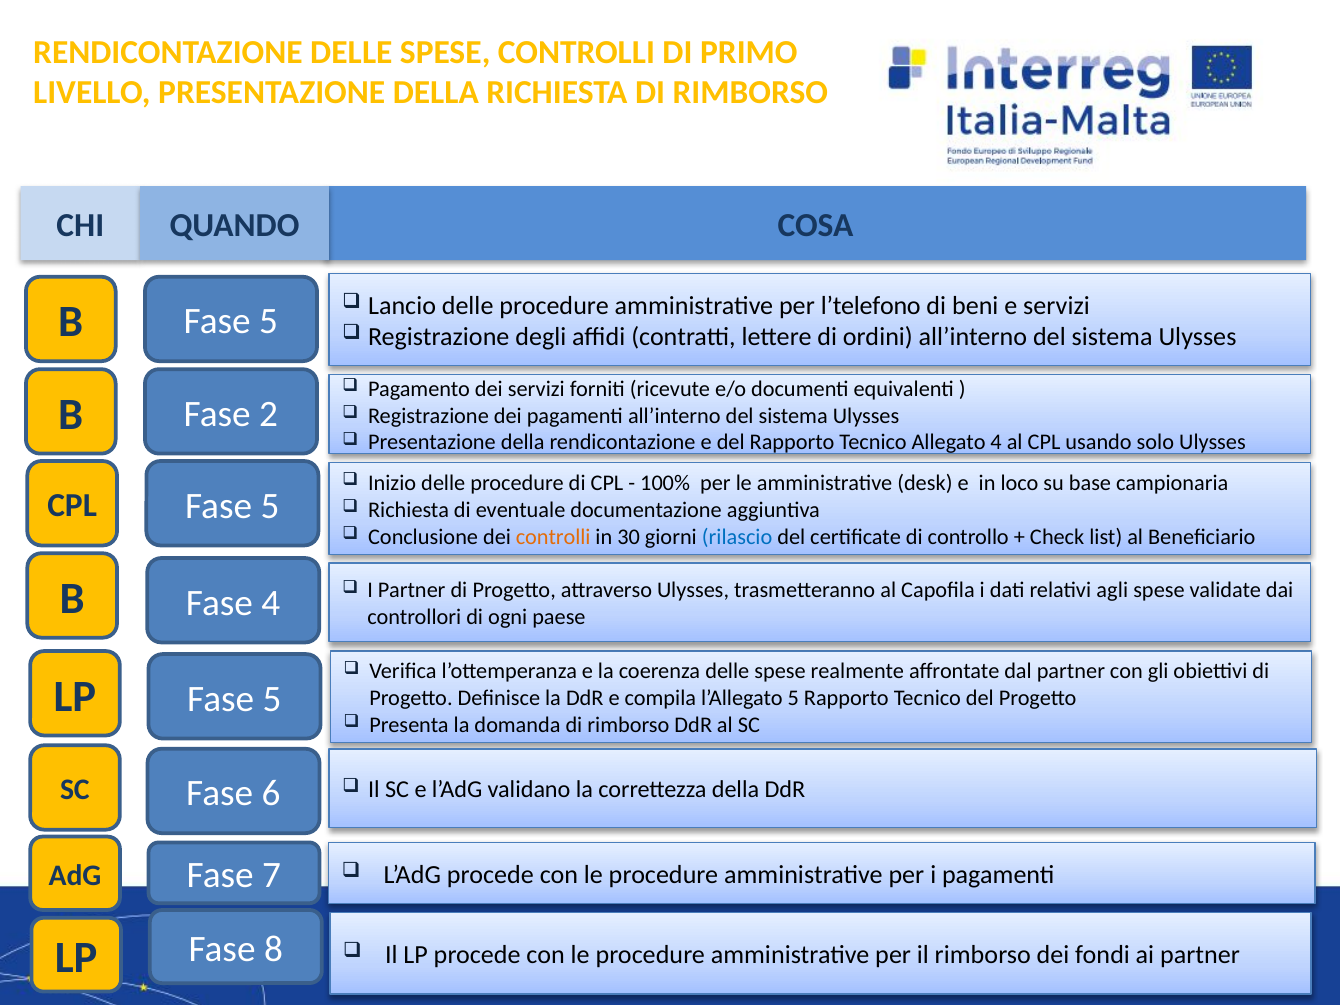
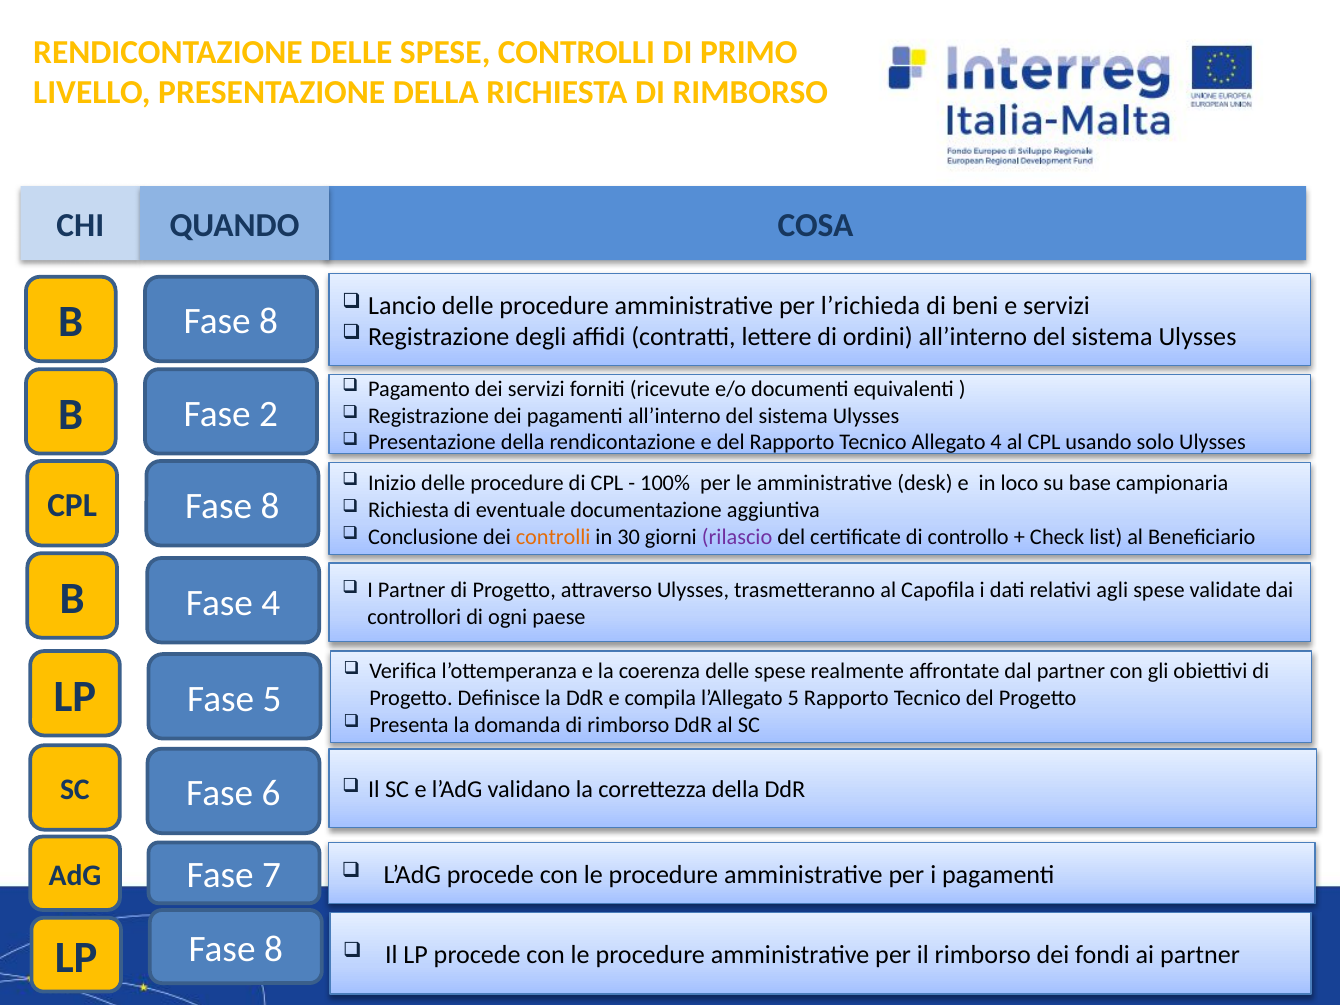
l’telefono: l’telefono -> l’richieda
5 at (269, 322): 5 -> 8
5 at (270, 506): 5 -> 8
rilascio colour: blue -> purple
